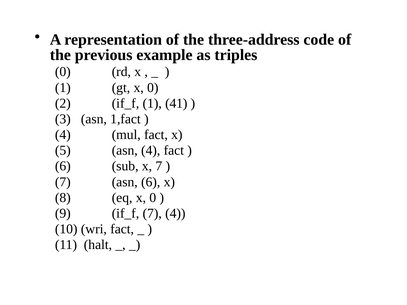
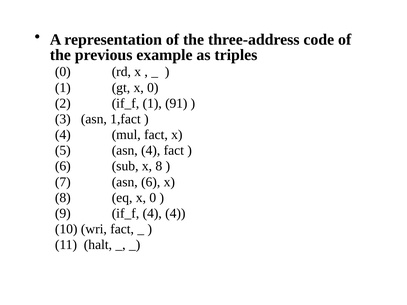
41: 41 -> 91
sub x 7: 7 -> 8
if_f 7: 7 -> 4
